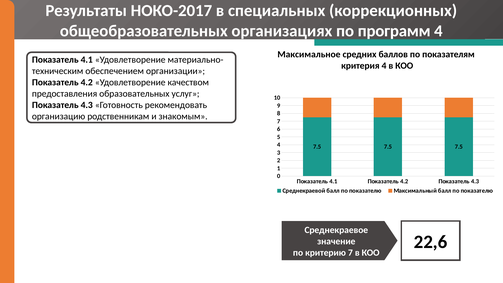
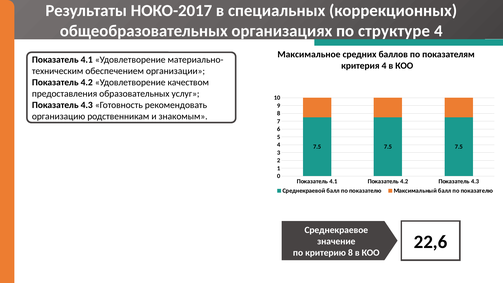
программ: программ -> структуре
критерию 7: 7 -> 8
